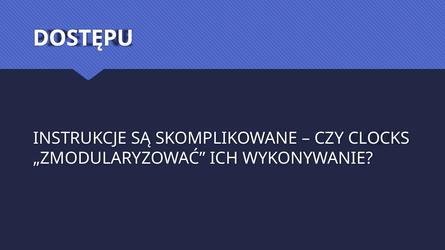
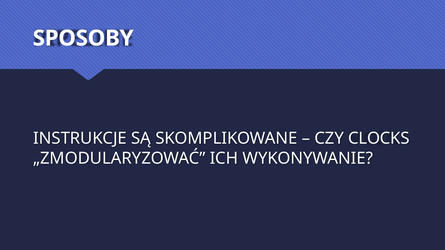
DOSTĘPU: DOSTĘPU -> SPOSOBY
